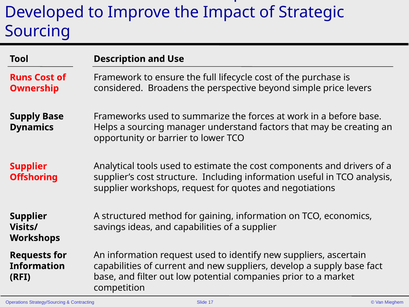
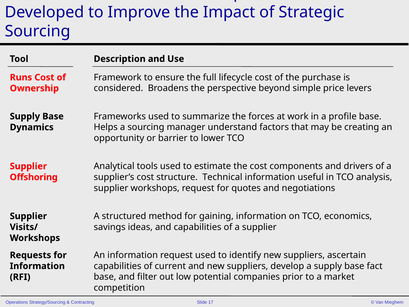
before: before -> profile
Including: Including -> Technical
